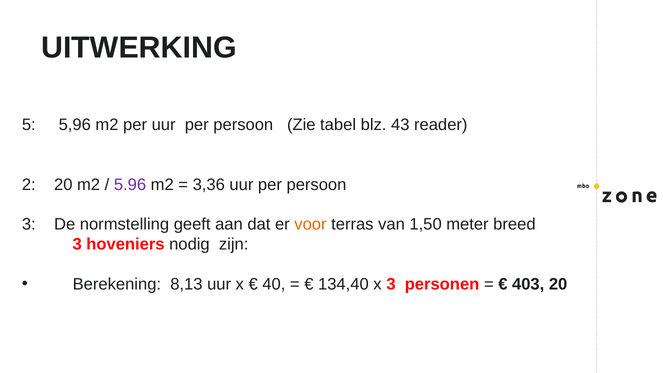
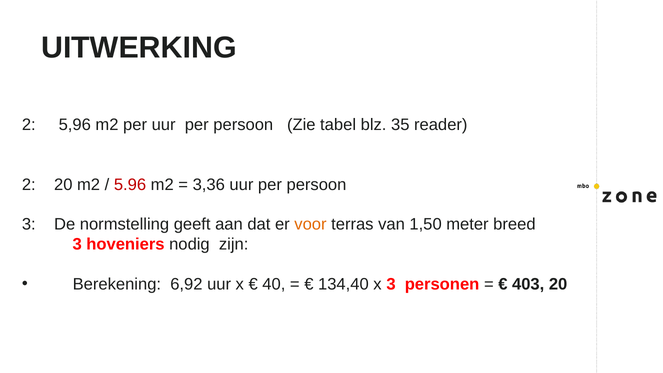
5 at (29, 125): 5 -> 2
43: 43 -> 35
5.96 colour: purple -> red
8,13: 8,13 -> 6,92
